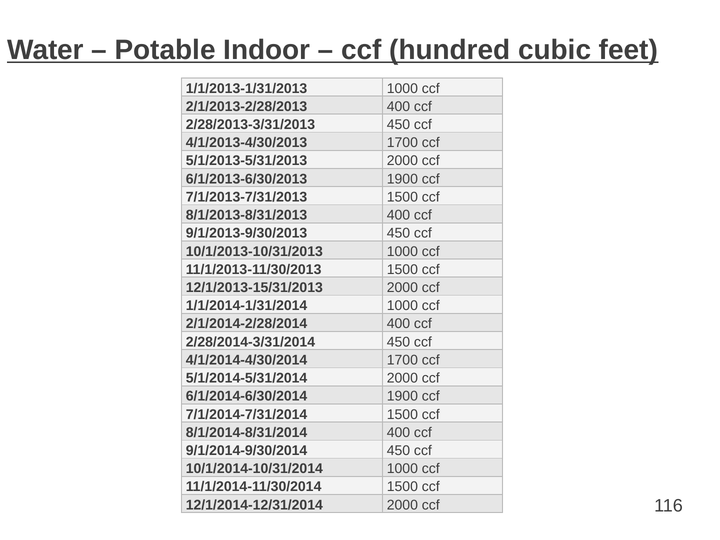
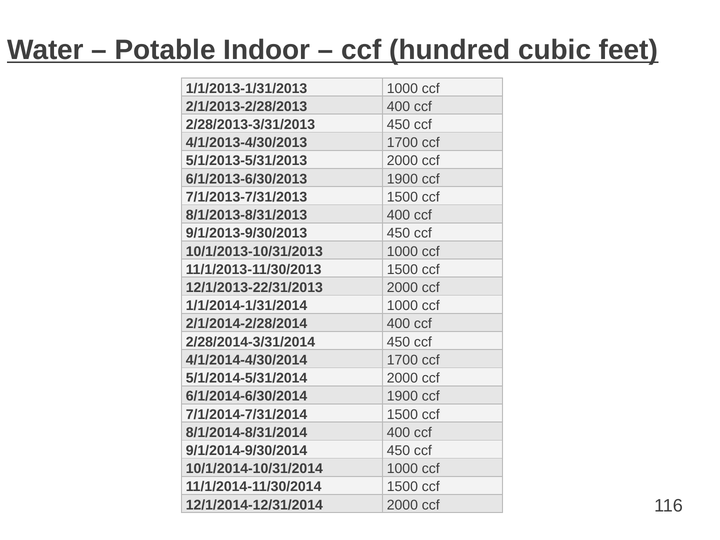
12/1/2013-15/31/2013: 12/1/2013-15/31/2013 -> 12/1/2013-22/31/2013
